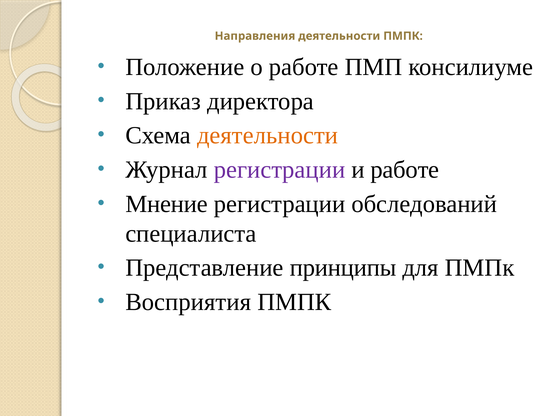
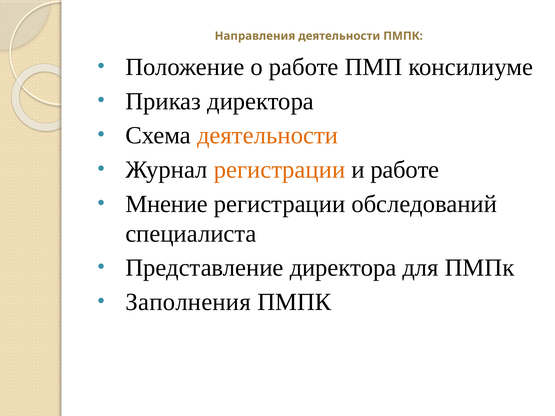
регистрации at (279, 170) colour: purple -> orange
Представление принципы: принципы -> директора
Восприятия: Восприятия -> Заполнения
